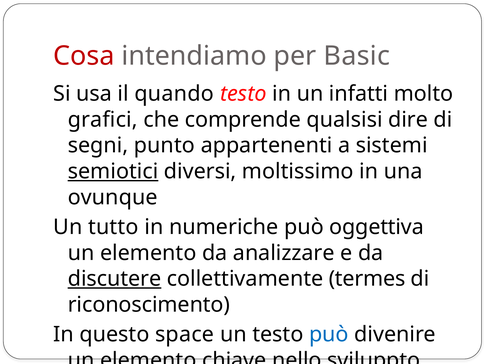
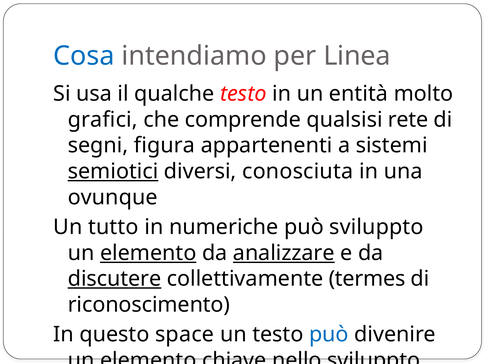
Cosa colour: red -> blue
Basic: Basic -> Linea
quando: quando -> qualche
infatti: infatti -> entità
dire: dire -> rete
punto: punto -> figura
moltissimo: moltissimo -> conosciuta
può oggettiva: oggettiva -> sviluppto
elemento at (148, 253) underline: none -> present
analizzare underline: none -> present
